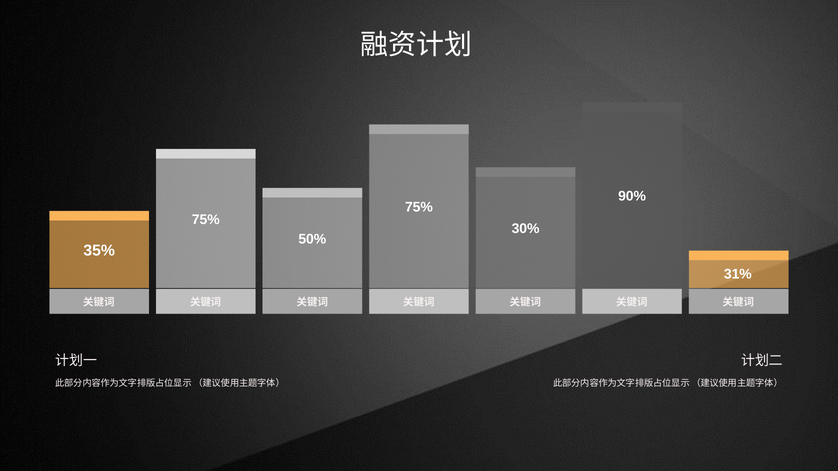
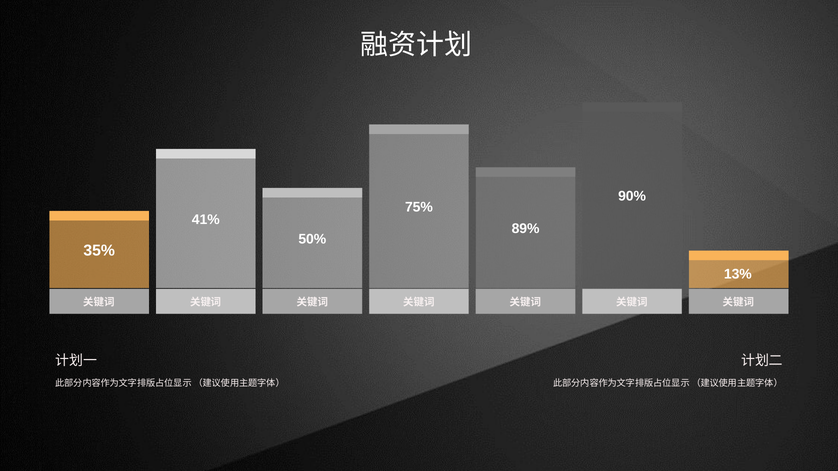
75% at (206, 220): 75% -> 41%
30%: 30% -> 89%
31%: 31% -> 13%
